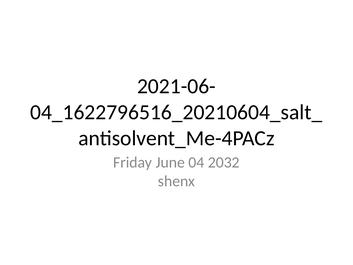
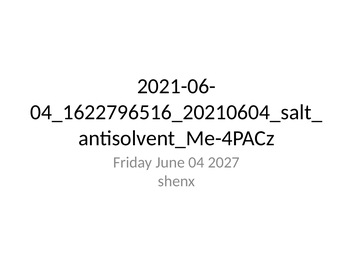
2032: 2032 -> 2027
